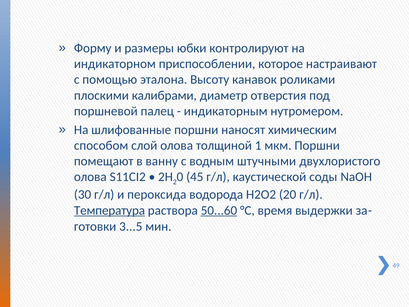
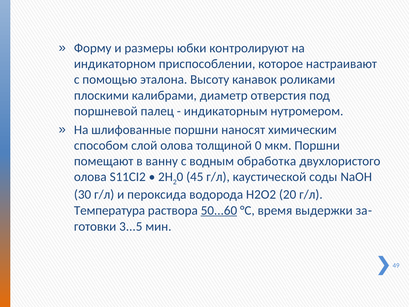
толщиной 1: 1 -> 0
штучными: штучными -> обработка
Температура underline: present -> none
